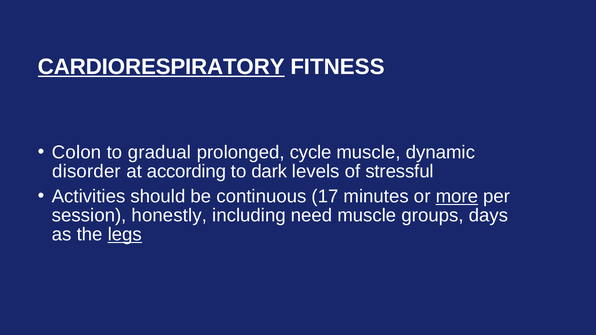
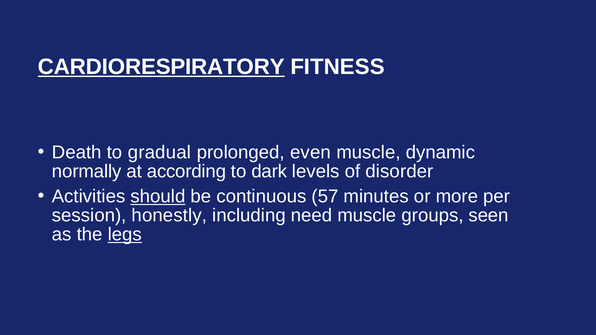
Colon: Colon -> Death
cycle: cycle -> even
disorder: disorder -> normally
stressful: stressful -> disorder
should underline: none -> present
17: 17 -> 57
more underline: present -> none
days: days -> seen
